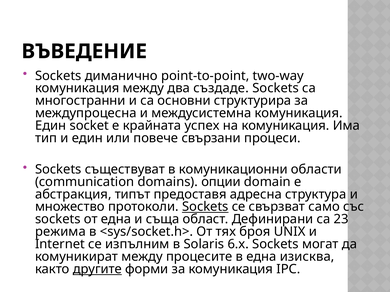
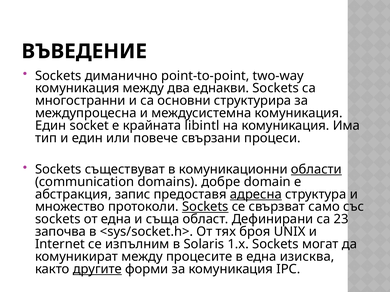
създаде: създаде -> еднакви
успех: успех -> libintl
области underline: none -> present
опции: опции -> добре
типът: типът -> запис
адресна underline: none -> present
режима: режима -> започва
6.x: 6.x -> 1.x
